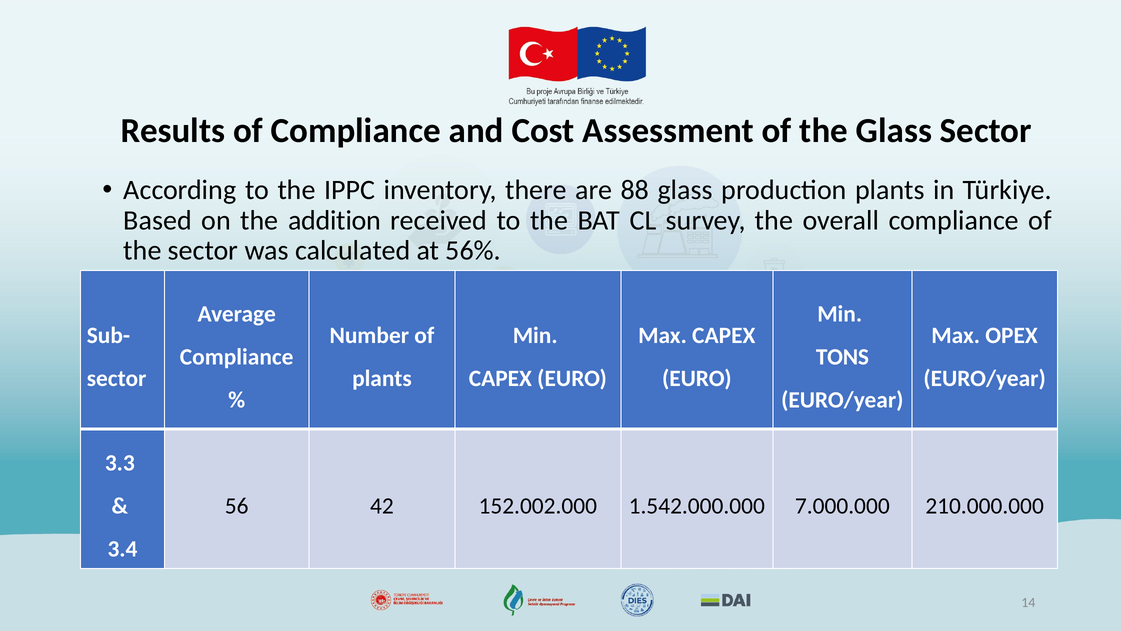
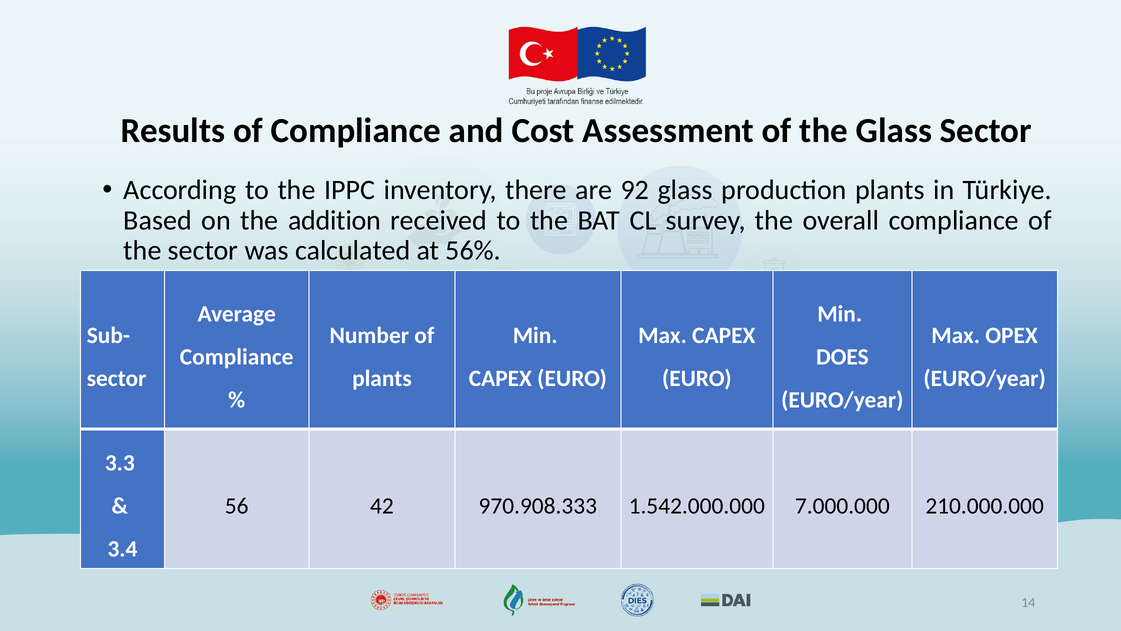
88: 88 -> 92
TONS: TONS -> DOES
152.002.000: 152.002.000 -> 970.908.333
